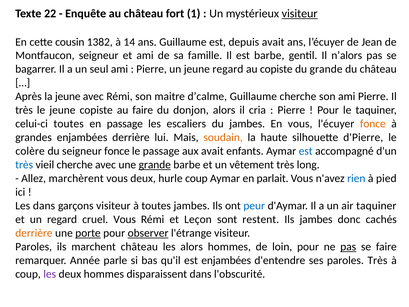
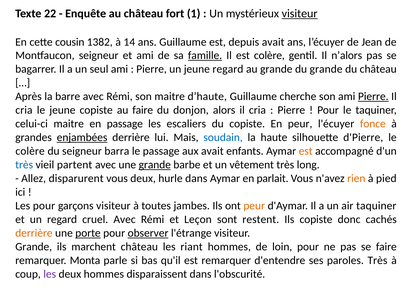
famille underline: none -> present
est barbe: barbe -> colère
au copiste: copiste -> grande
la jeune: jeune -> barre
d’calme: d’calme -> d’haute
Pierre at (373, 96) underline: none -> present
très at (24, 110): très -> cria
celui-ci toutes: toutes -> maitre
du jambes: jambes -> copiste
En vous: vous -> peur
enjambées at (82, 137) underline: none -> present
soudain colour: orange -> blue
seigneur fonce: fonce -> barra
est at (306, 151) colour: blue -> orange
vieil cherche: cherche -> partent
marchèrent: marchèrent -> disparurent
hurle coup: coup -> dans
rien colour: blue -> orange
Les dans: dans -> pour
peur at (254, 206) colour: blue -> orange
cruel Vous: Vous -> Avec
Ils jambes: jambes -> copiste
Paroles at (34, 246): Paroles -> Grande
les alors: alors -> riant
pas at (348, 246) underline: present -> none
Année: Année -> Monta
est enjambées: enjambées -> remarquer
